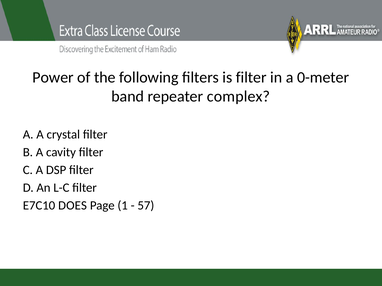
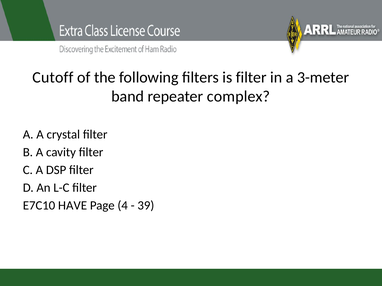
Power: Power -> Cutoff
0-meter: 0-meter -> 3-meter
DOES: DOES -> HAVE
1: 1 -> 4
57: 57 -> 39
